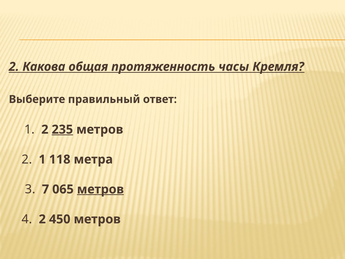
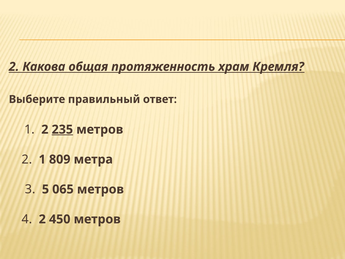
часы: часы -> храм
118: 118 -> 809
7: 7 -> 5
метров at (100, 189) underline: present -> none
